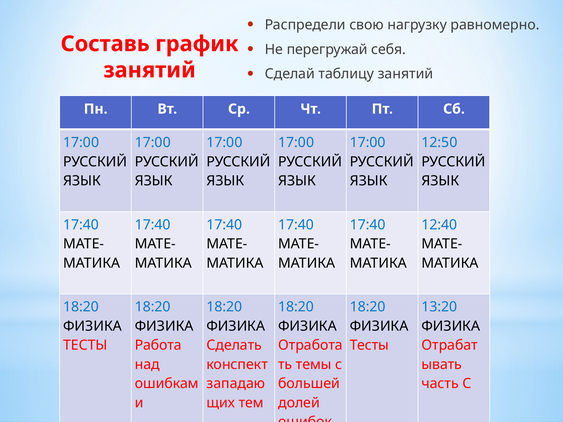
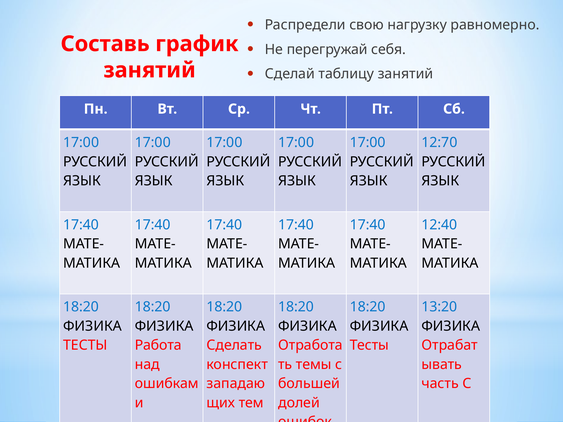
12:50: 12:50 -> 12:70
